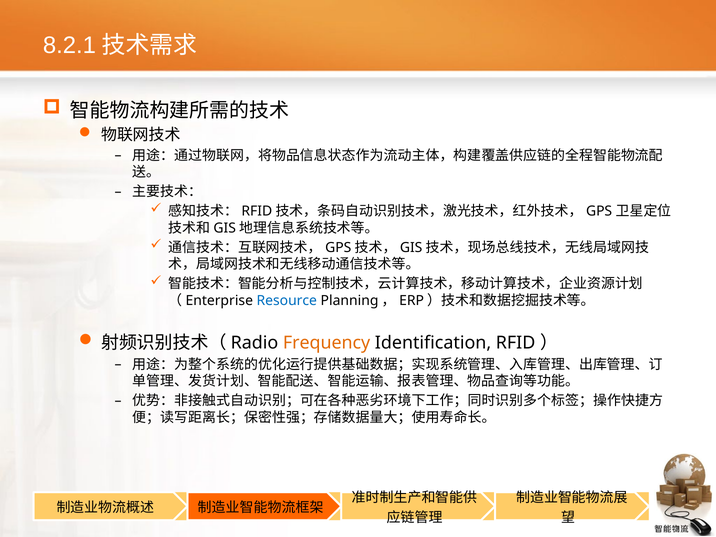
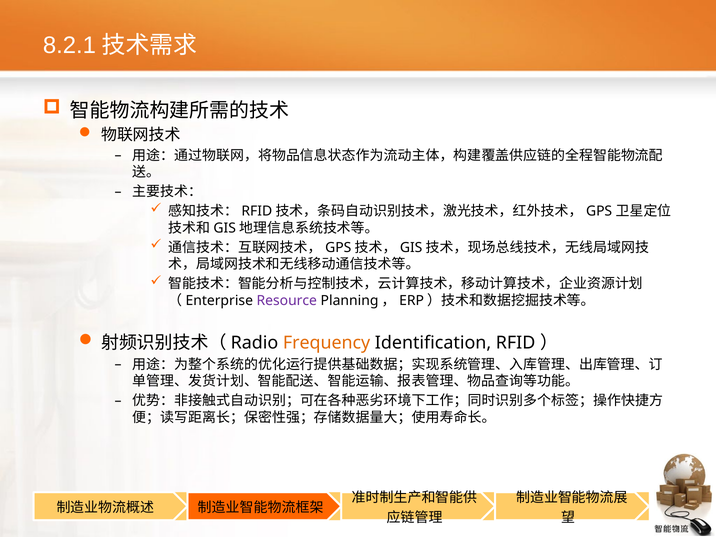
Resource colour: blue -> purple
